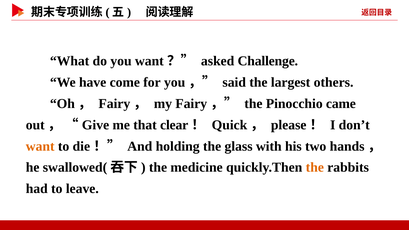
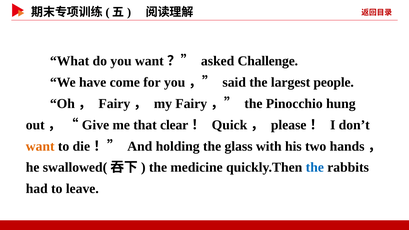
others: others -> people
came: came -> hung
the at (315, 167) colour: orange -> blue
